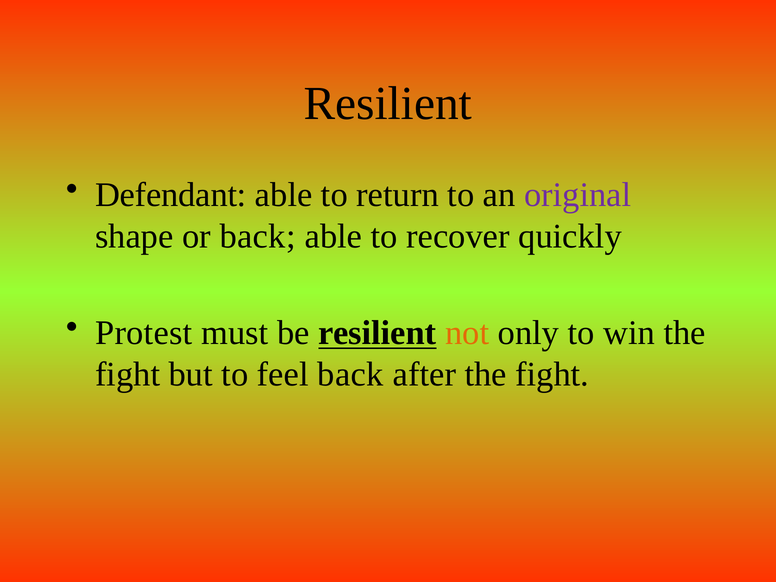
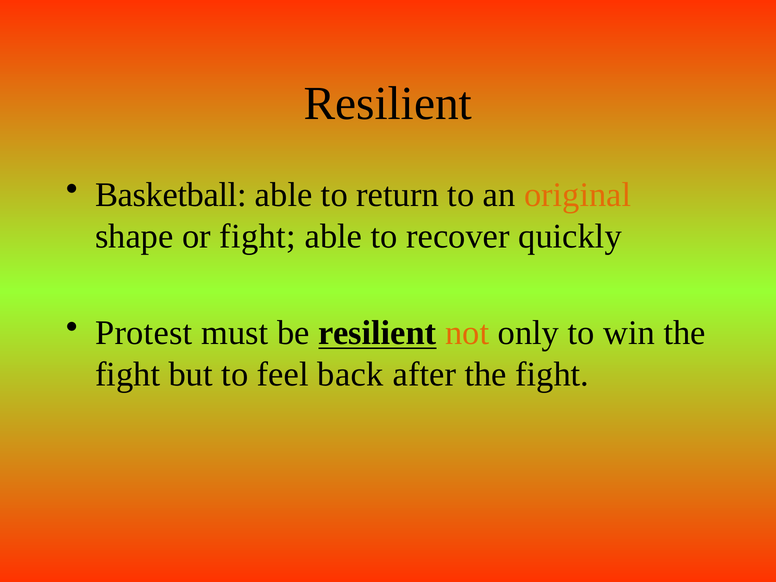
Defendant: Defendant -> Basketball
original colour: purple -> orange
or back: back -> fight
